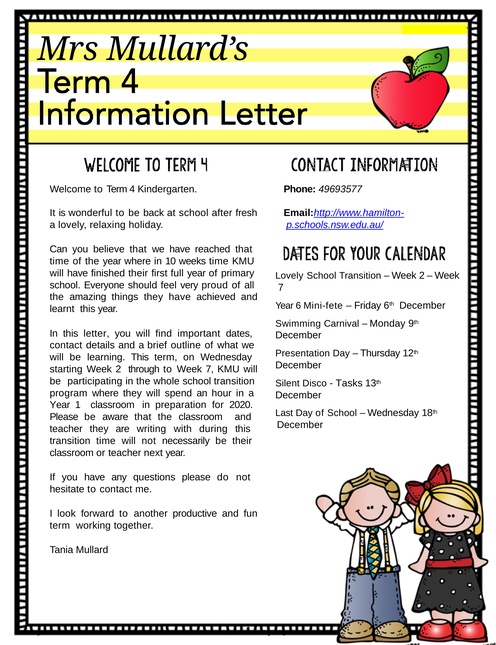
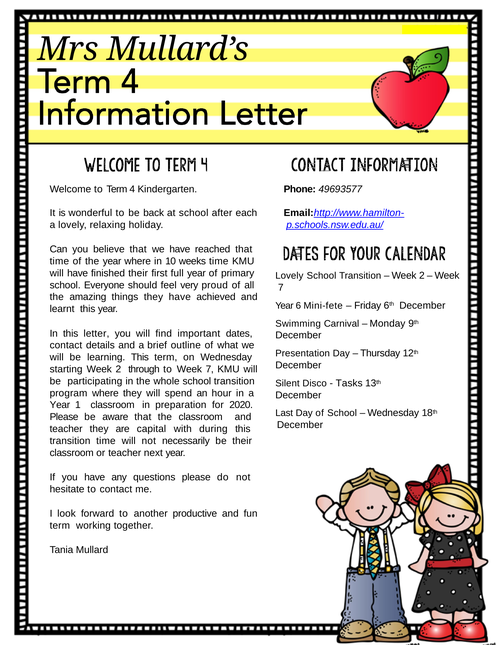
fresh: fresh -> each
writing: writing -> capital
